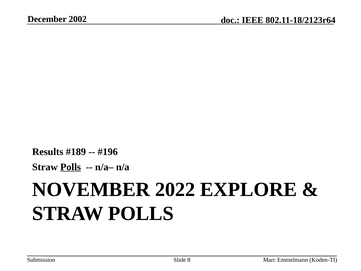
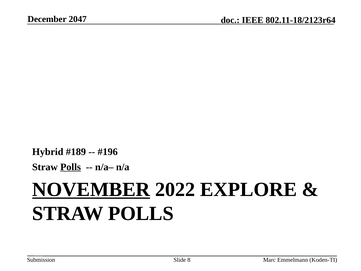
2002: 2002 -> 2047
Results: Results -> Hybrid
NOVEMBER underline: none -> present
